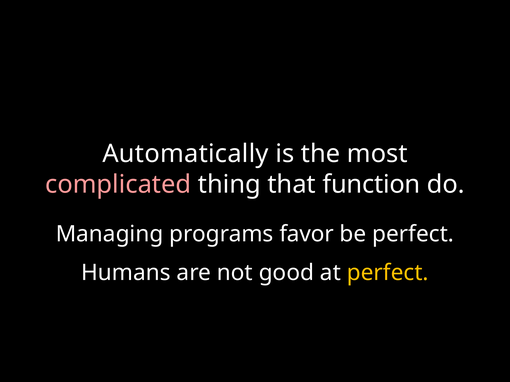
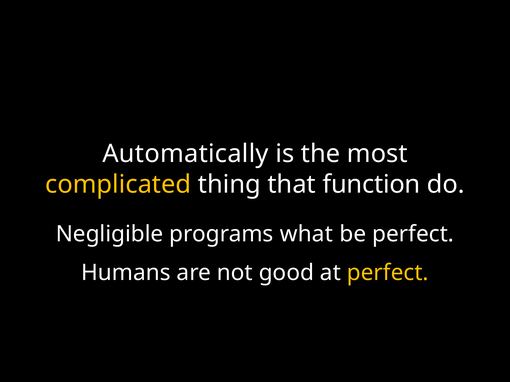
complicated colour: pink -> yellow
Managing: Managing -> Negligible
favor: favor -> what
